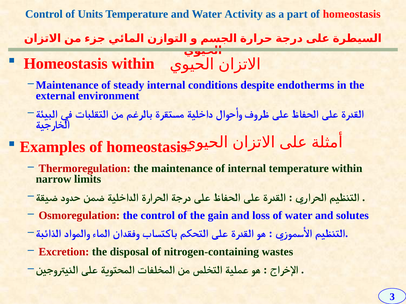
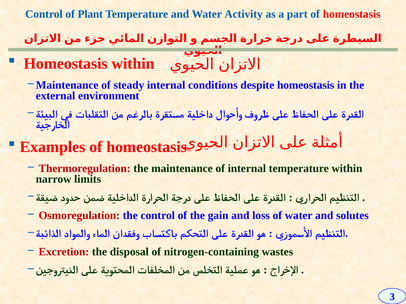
Units: Units -> Plant
despite endotherms: endotherms -> homeostasis
